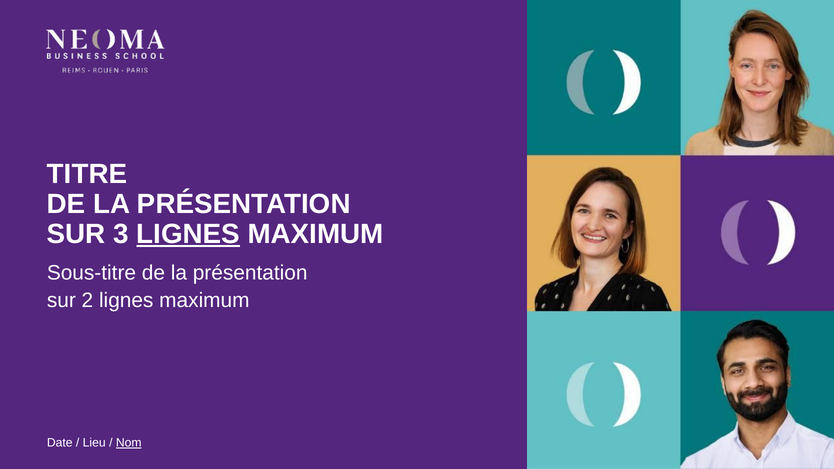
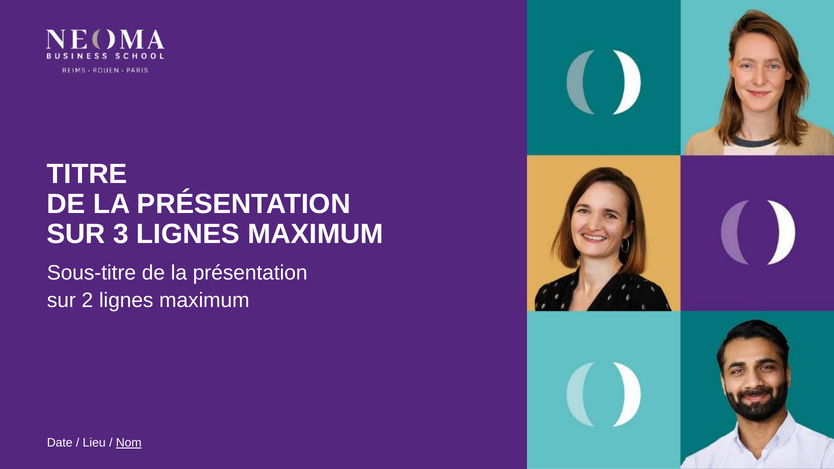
LIGNES at (188, 234) underline: present -> none
